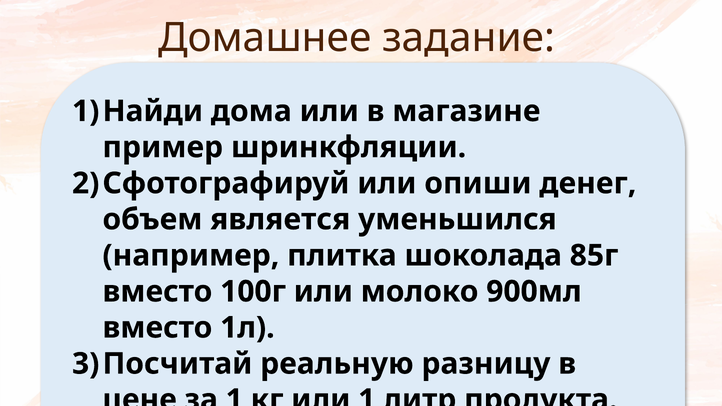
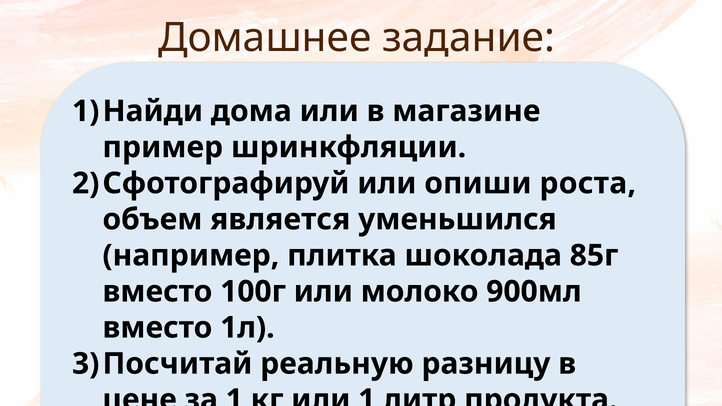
денег: денег -> роста
